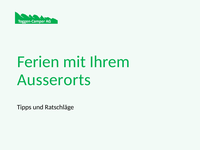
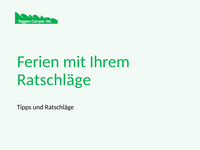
Ausserorts at (54, 80): Ausserorts -> Ratschläge
